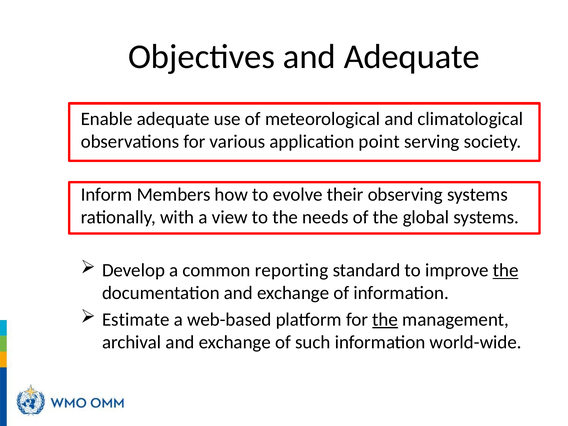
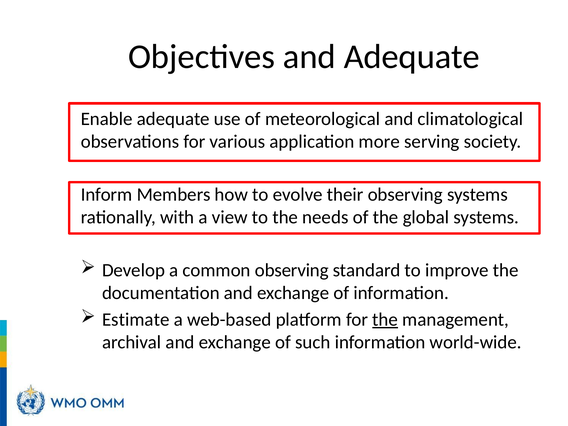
point: point -> more
common reporting: reporting -> observing
the at (506, 270) underline: present -> none
